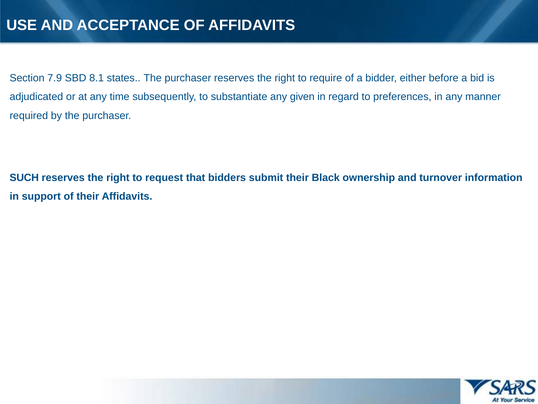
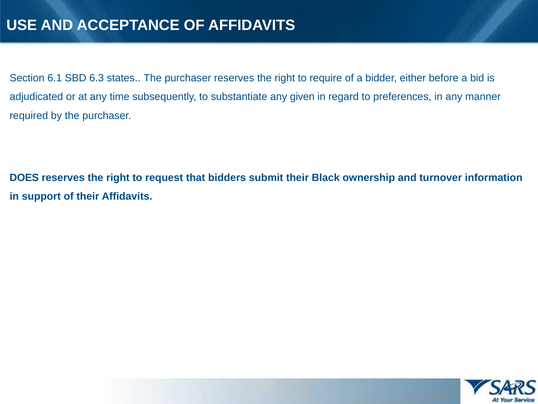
7.9: 7.9 -> 6.1
8.1: 8.1 -> 6.3
SUCH: SUCH -> DOES
